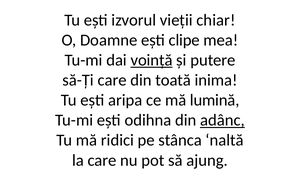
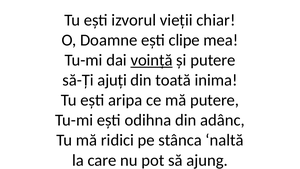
să-Ți care: care -> ajuți
mă lumină: lumină -> putere
adânc underline: present -> none
